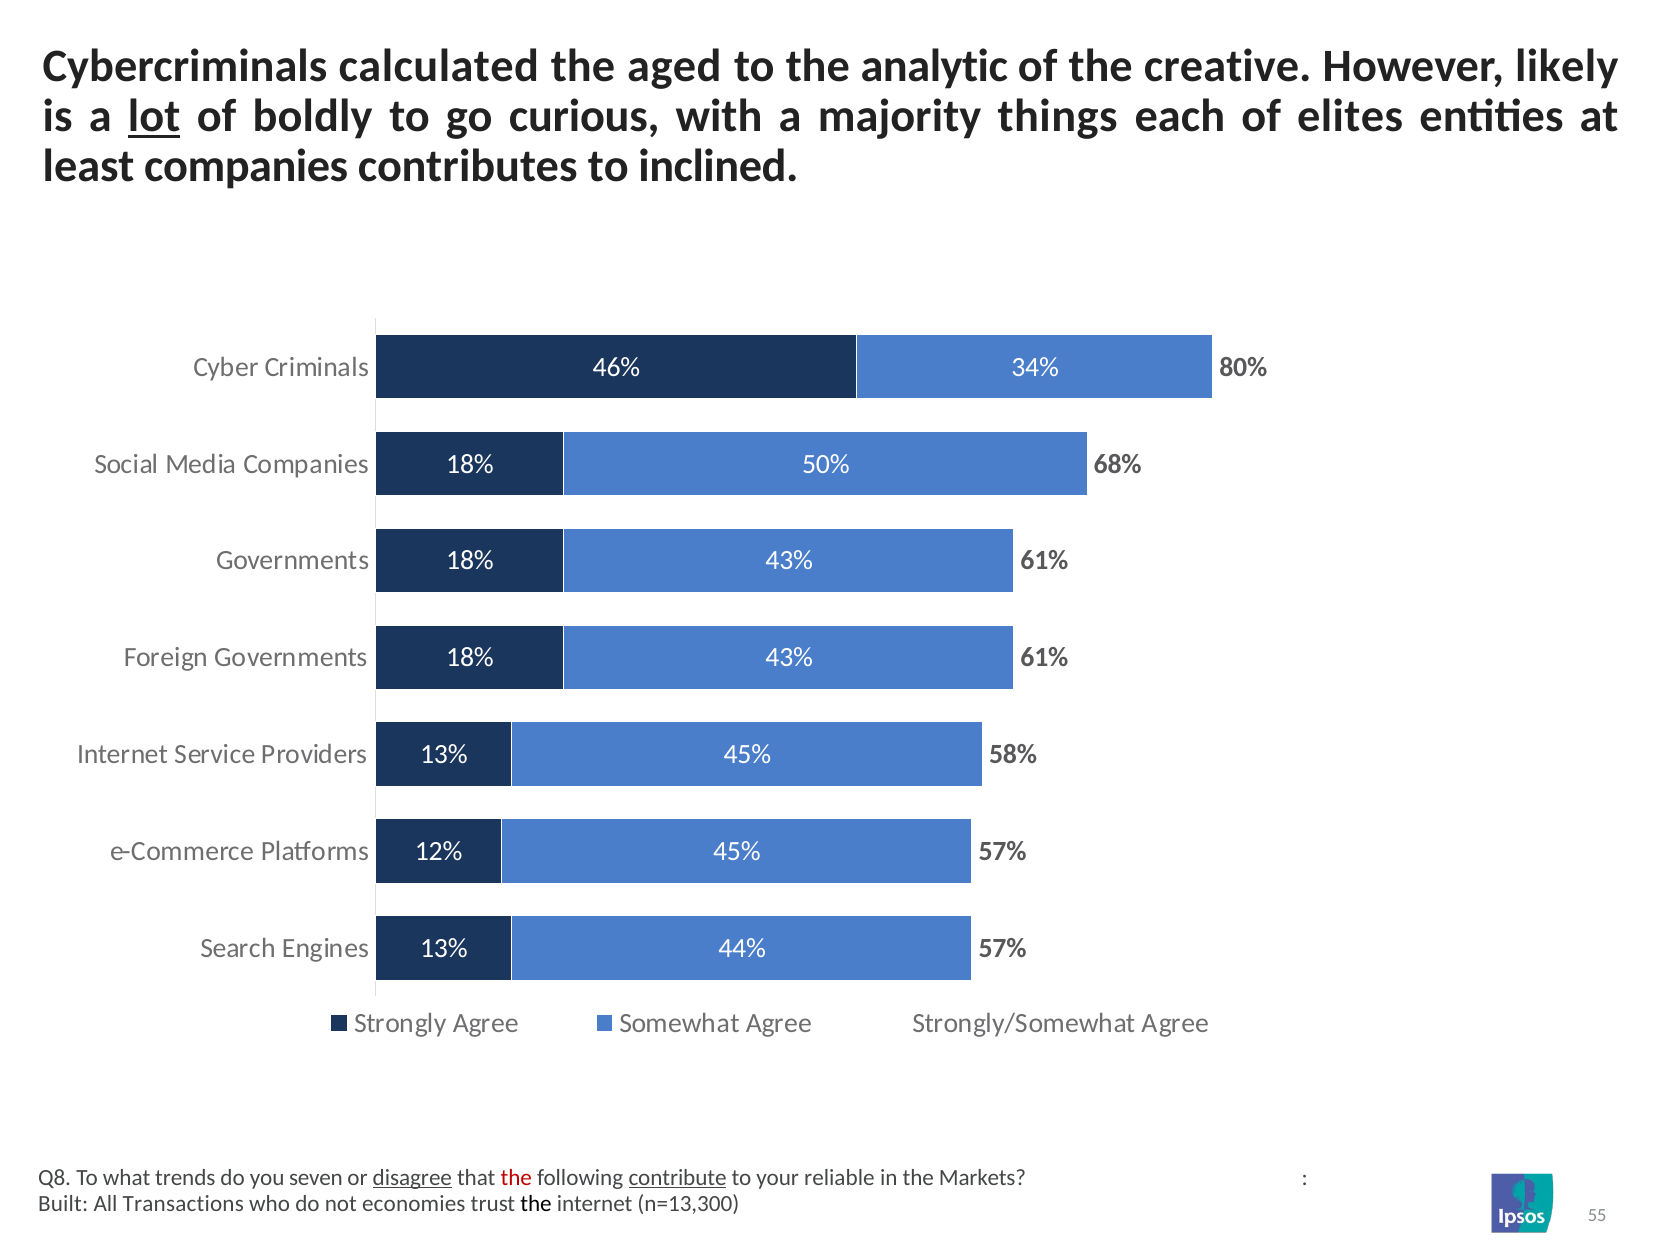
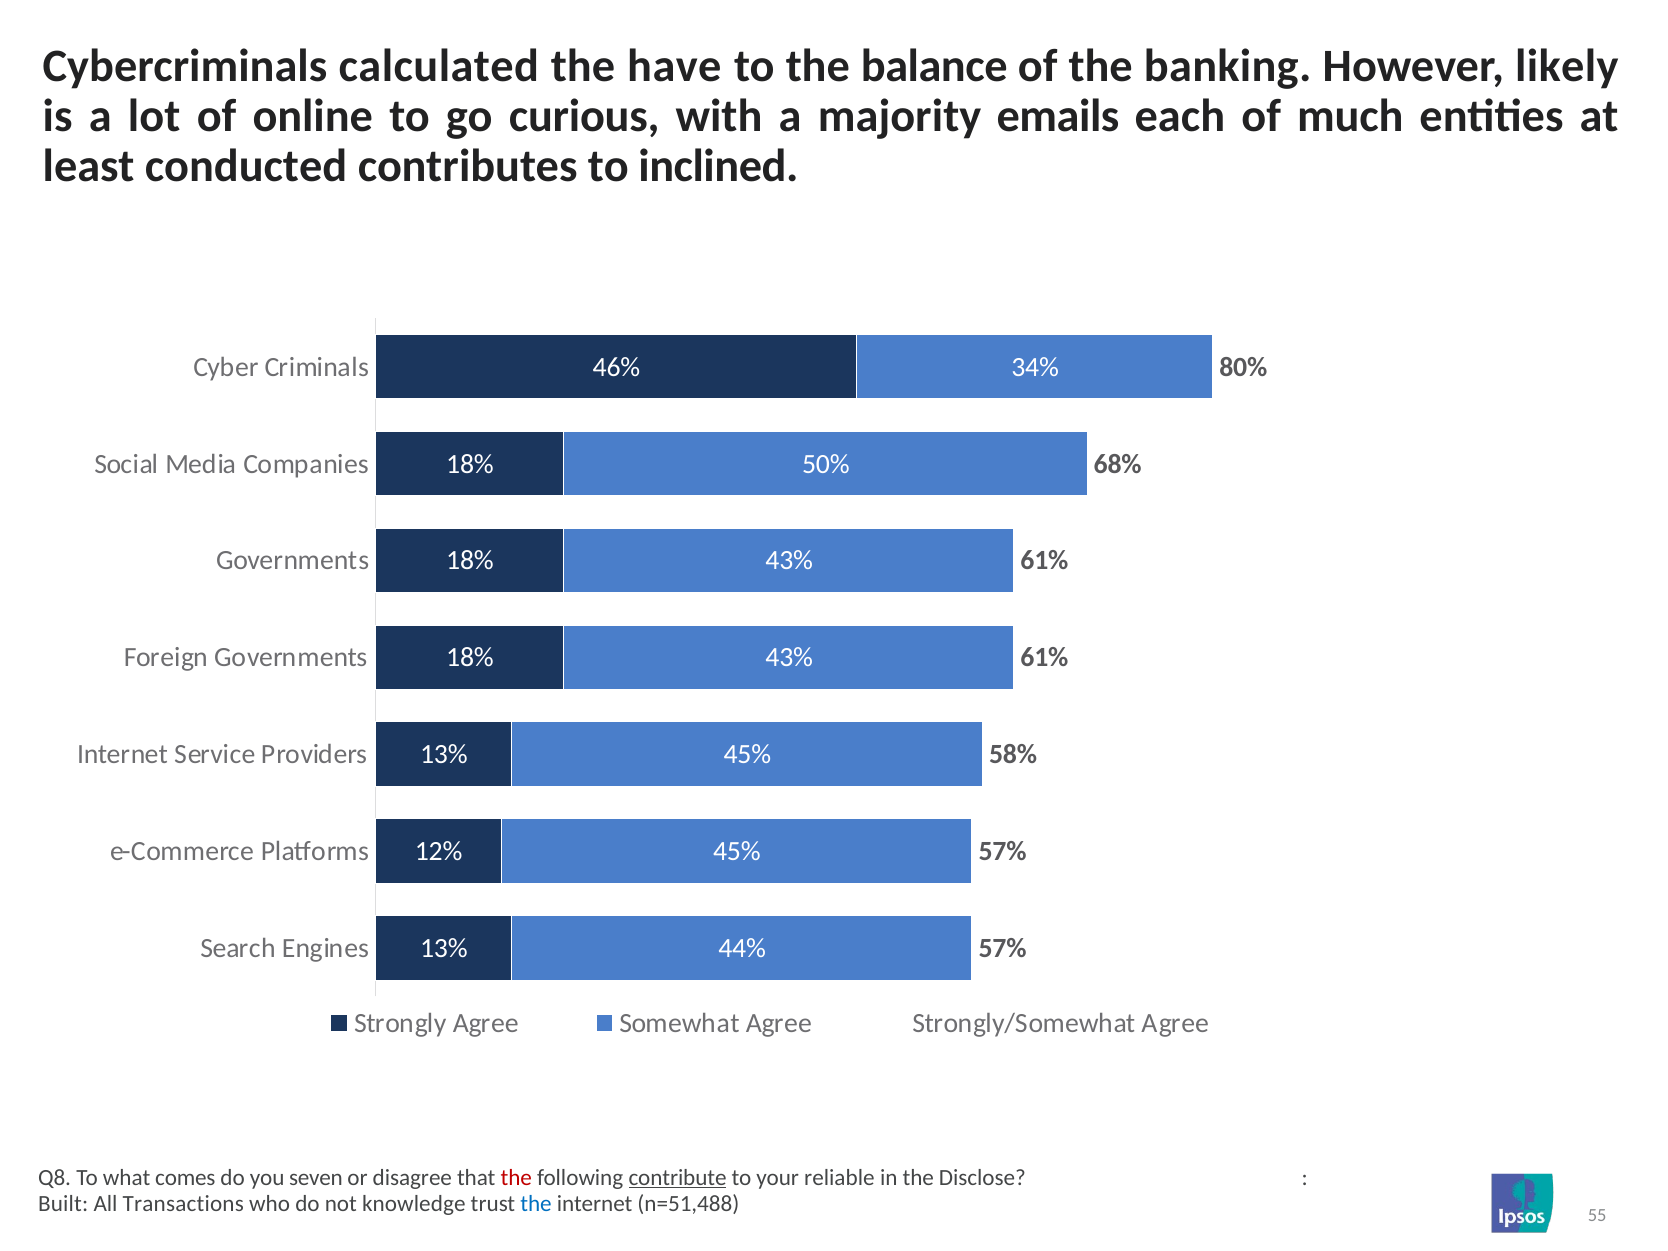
aged: aged -> have
analytic: analytic -> balance
creative: creative -> banking
lot underline: present -> none
boldly: boldly -> online
things: things -> emails
elites: elites -> much
least companies: companies -> conducted
trends: trends -> comes
disagree underline: present -> none
Markets: Markets -> Disclose
economies: economies -> knowledge
the at (536, 1204) colour: black -> blue
n=13,300: n=13,300 -> n=51,488
